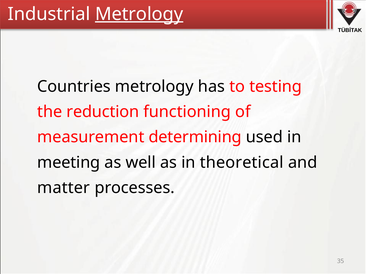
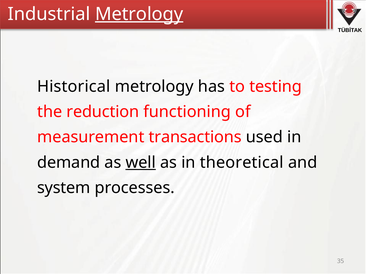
Countries: Countries -> Historical
determining: determining -> transactions
meeting: meeting -> demand
well underline: none -> present
matter: matter -> system
